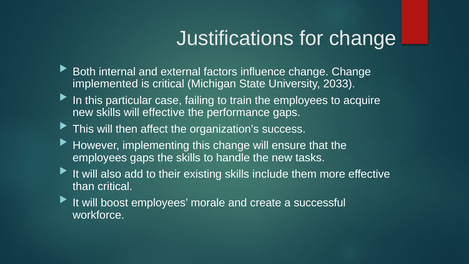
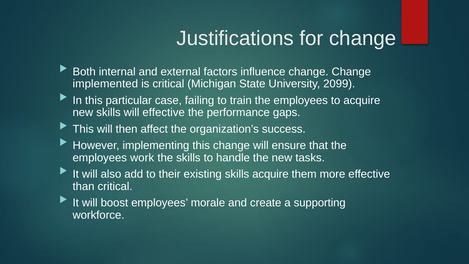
2033: 2033 -> 2099
employees gaps: gaps -> work
skills include: include -> acquire
successful: successful -> supporting
